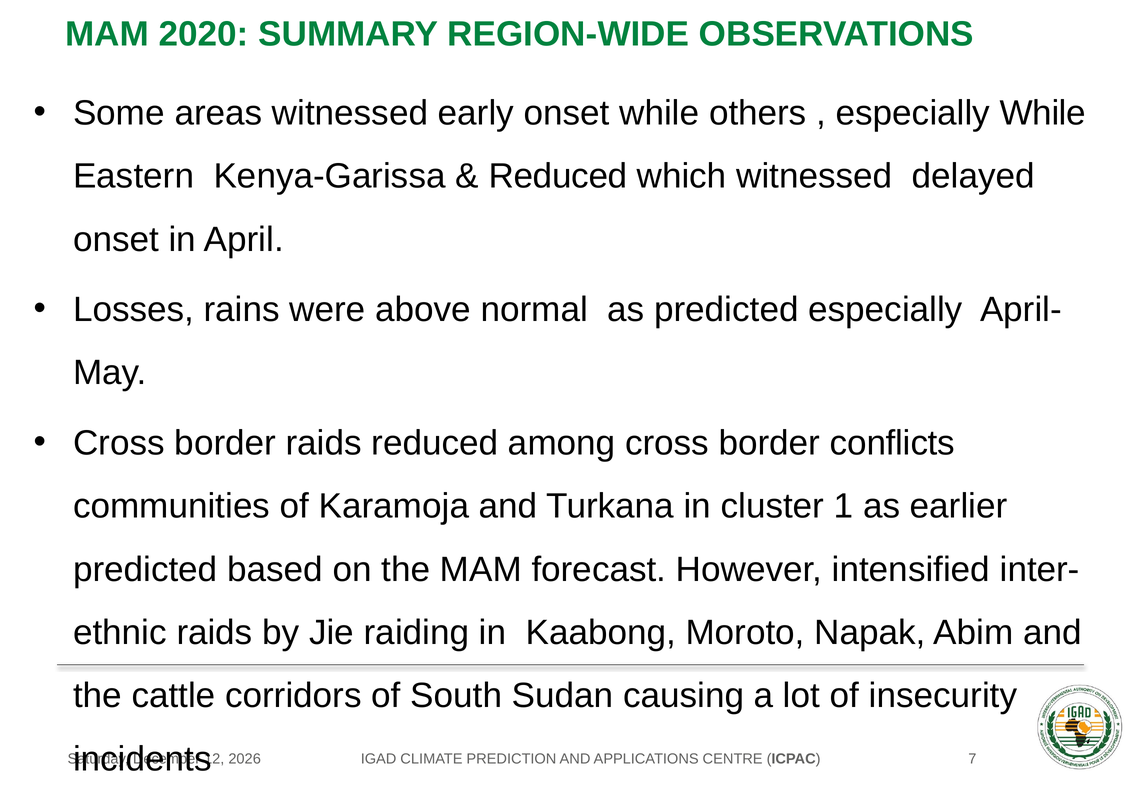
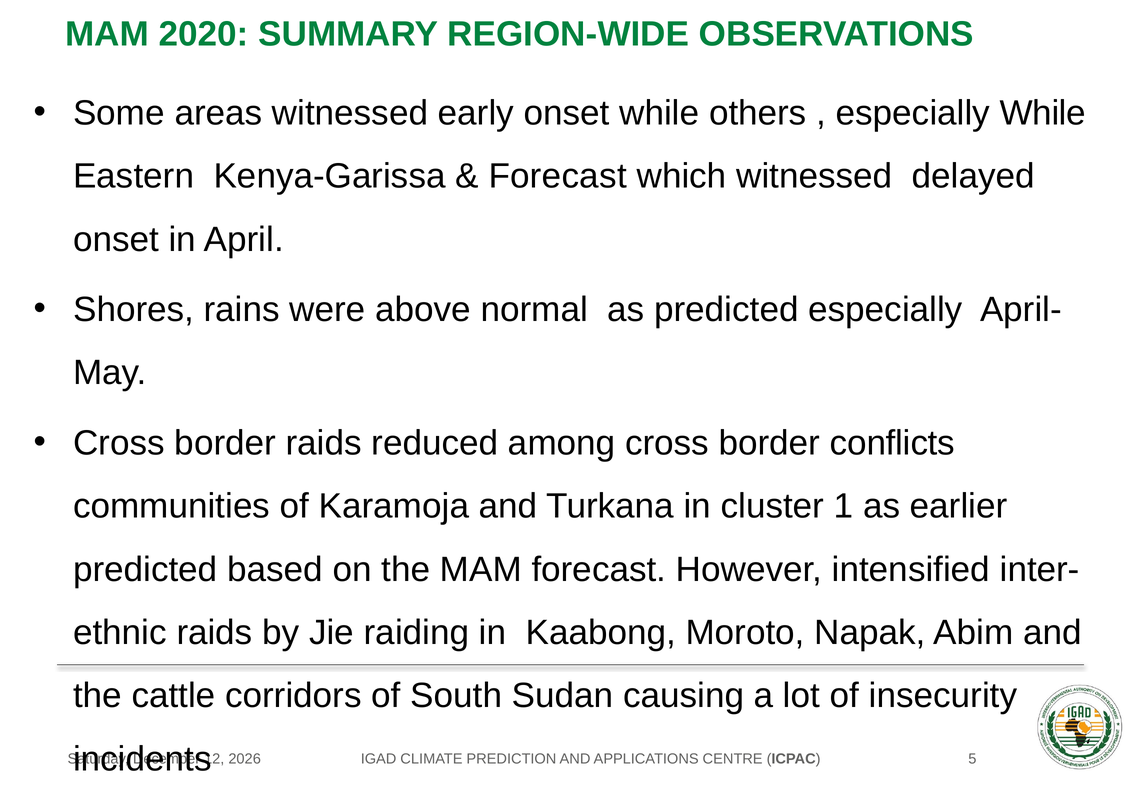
Reduced at (558, 176): Reduced -> Forecast
Losses: Losses -> Shores
7: 7 -> 5
